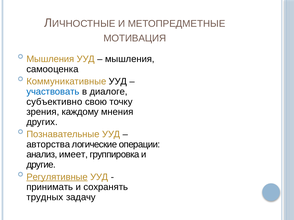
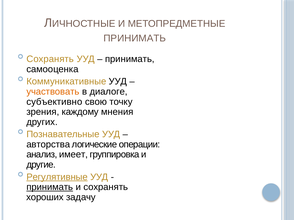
МОТИВАЦИЯ at (135, 38): МОТИВАЦИЯ -> ПРИНИМАТЬ
Мышления at (50, 59): Мышления -> Сохранять
мышления at (130, 59): мышления -> принимать
участвовать colour: blue -> orange
принимать at (50, 187) underline: none -> present
трудных: трудных -> хороших
